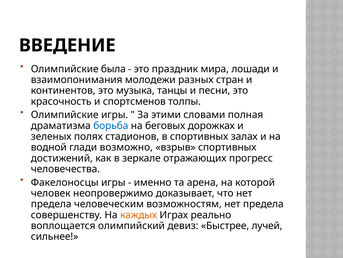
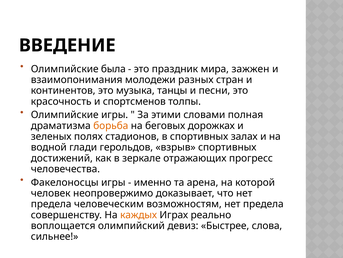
лошади: лошади -> зажжен
борьба colour: blue -> orange
возможно: возможно -> герольдов
лучей: лучей -> слова
